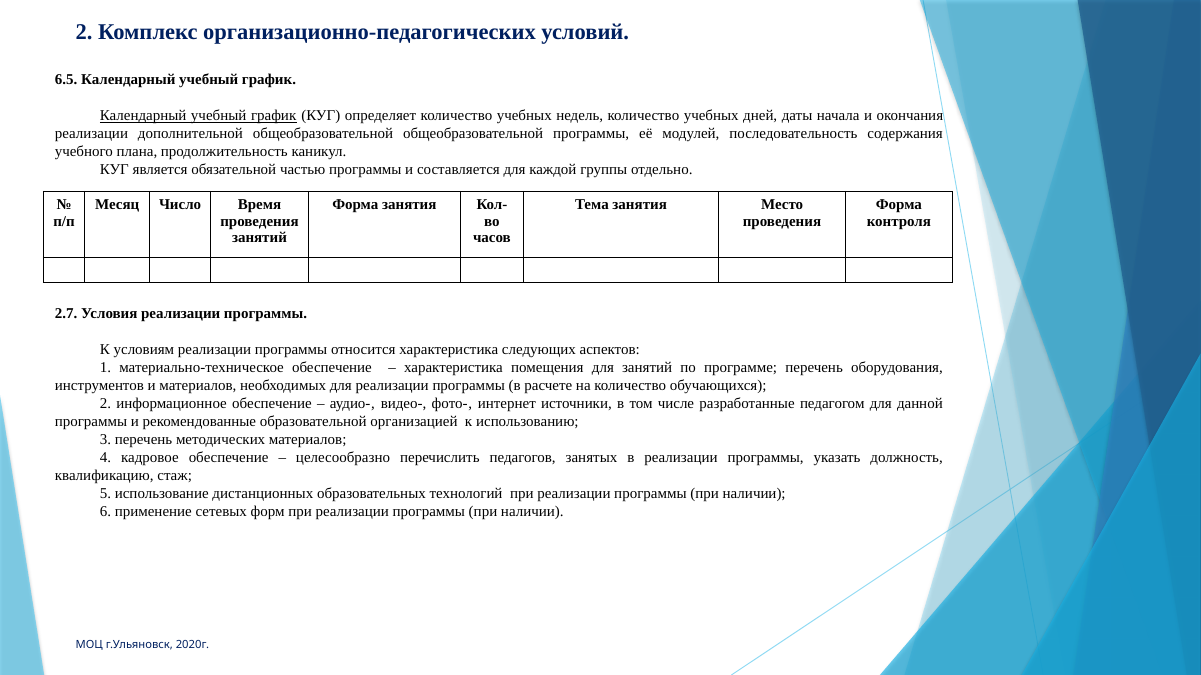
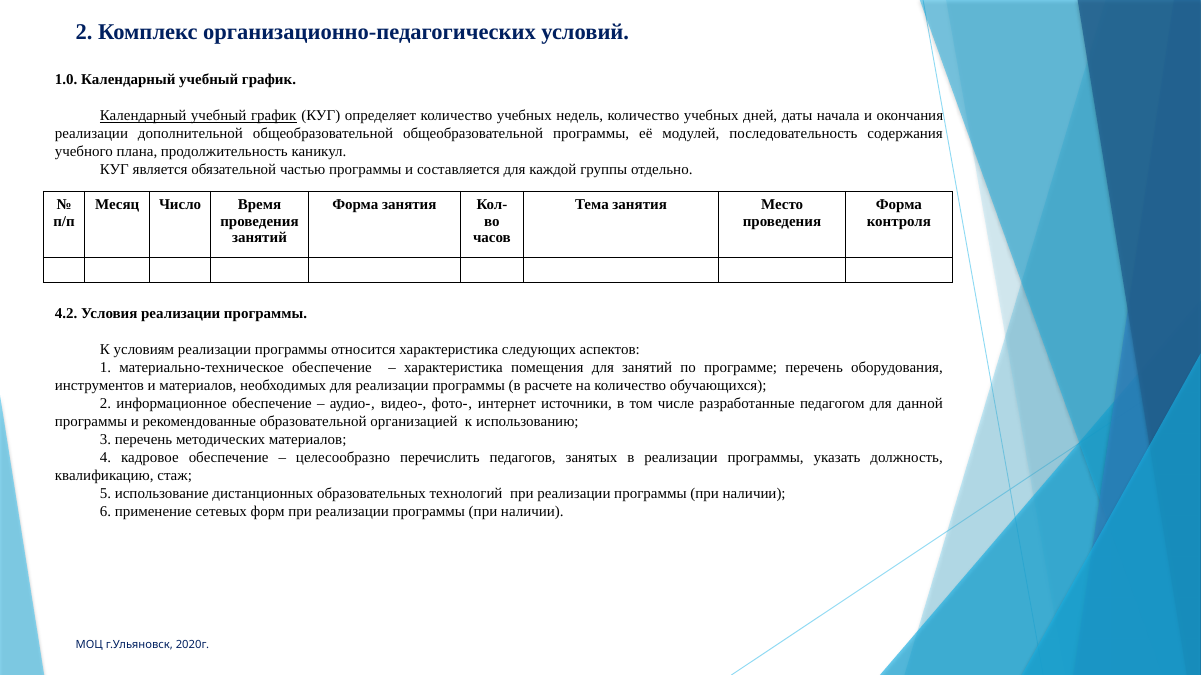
6.5: 6.5 -> 1.0
2.7: 2.7 -> 4.2
